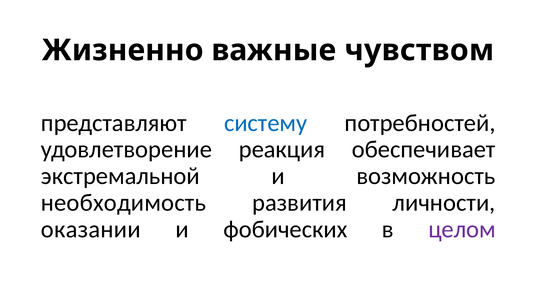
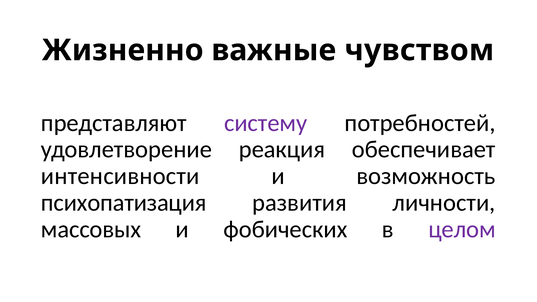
систему colour: blue -> purple
экстремальной: экстремальной -> интенсивности
необходимость: необходимость -> психопатизация
оказании: оказании -> массовых
